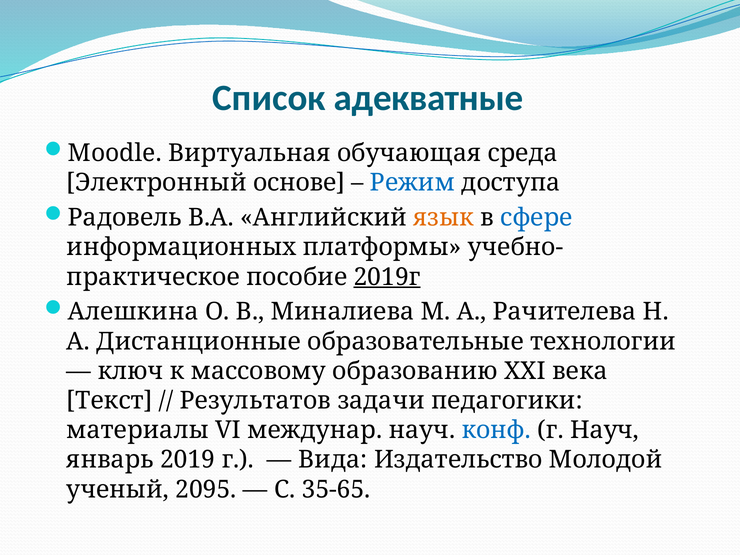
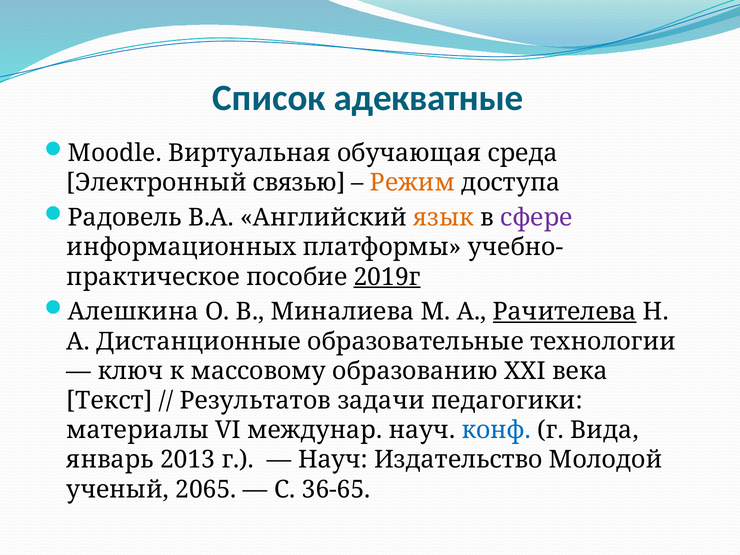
основе: основе -> связью
Режим colour: blue -> orange
сфере colour: blue -> purple
Рачителева underline: none -> present
г Науч: Науч -> Вида
2019: 2019 -> 2013
Вида at (333, 460): Вида -> Науч
2095: 2095 -> 2065
35-65: 35-65 -> 36-65
